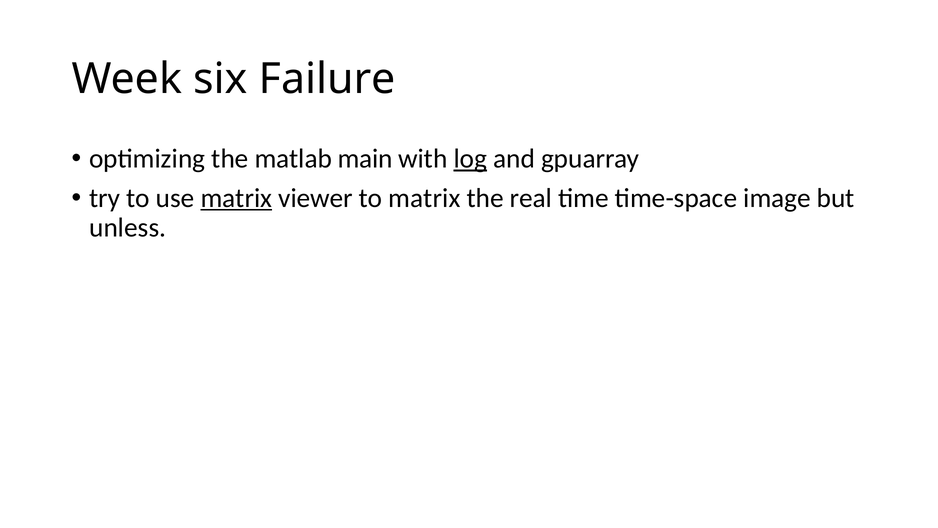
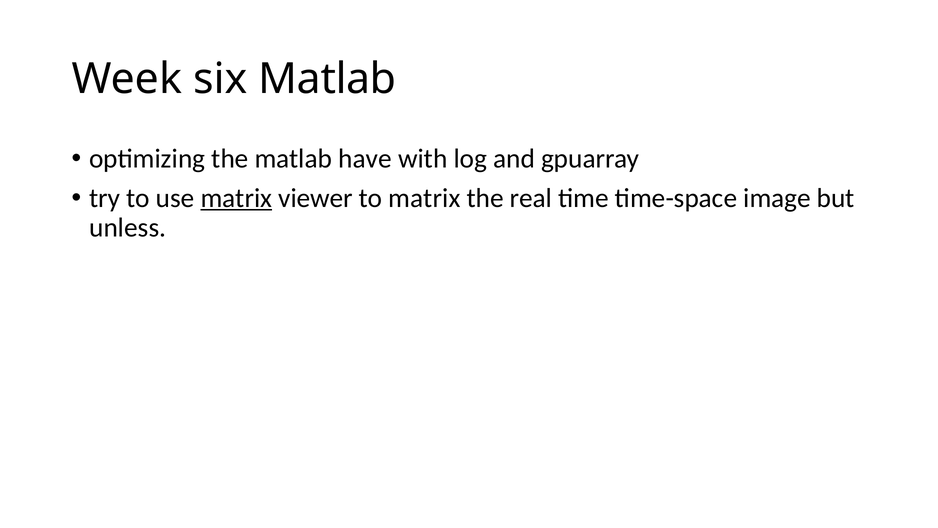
six Failure: Failure -> Matlab
main: main -> have
log underline: present -> none
